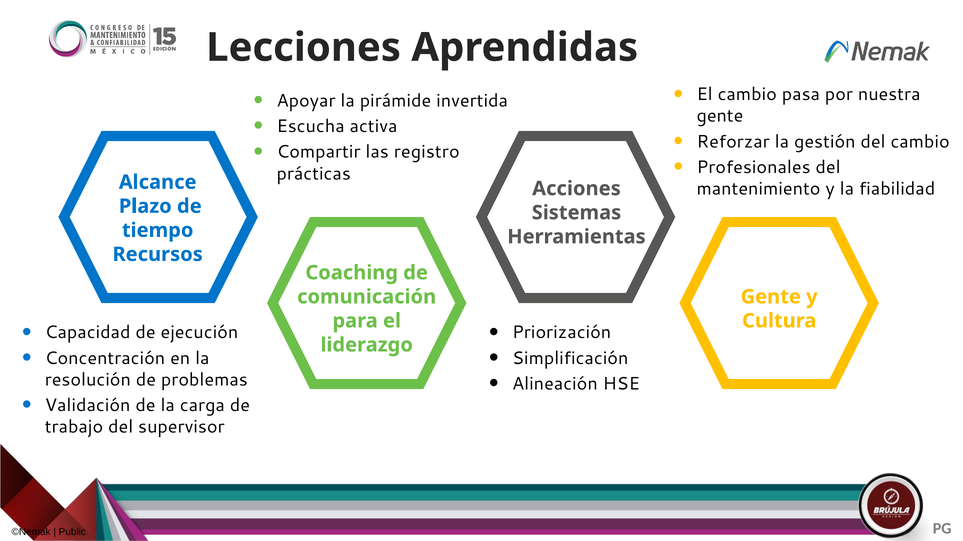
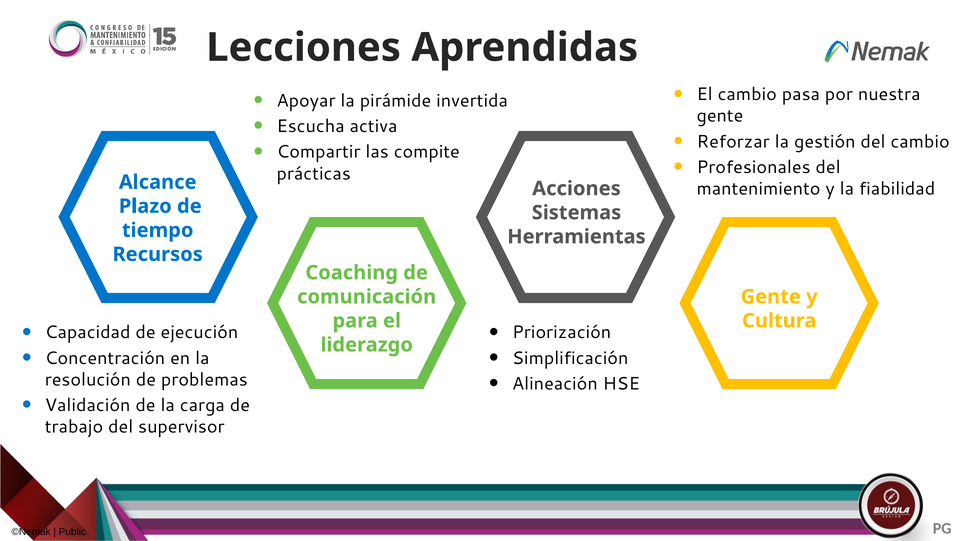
registro: registro -> compite
